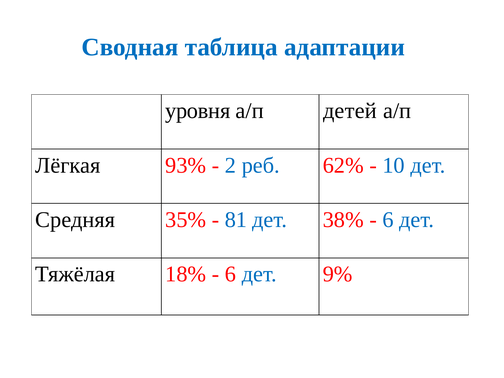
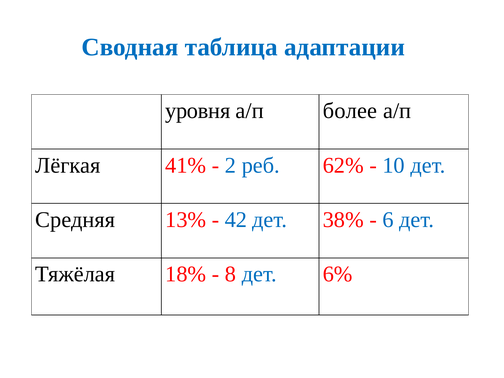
детей: детей -> более
93%: 93% -> 41%
35%: 35% -> 13%
81: 81 -> 42
6 at (230, 274): 6 -> 8
9%: 9% -> 6%
